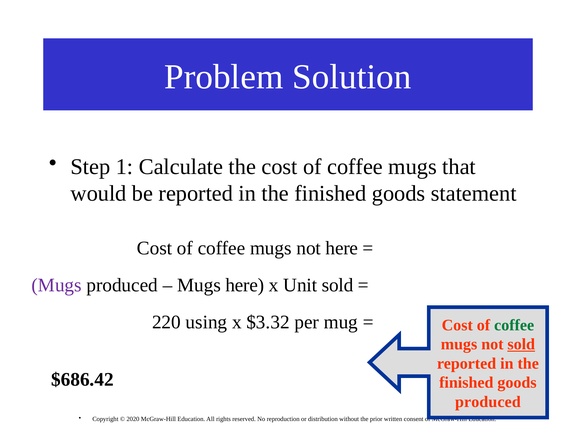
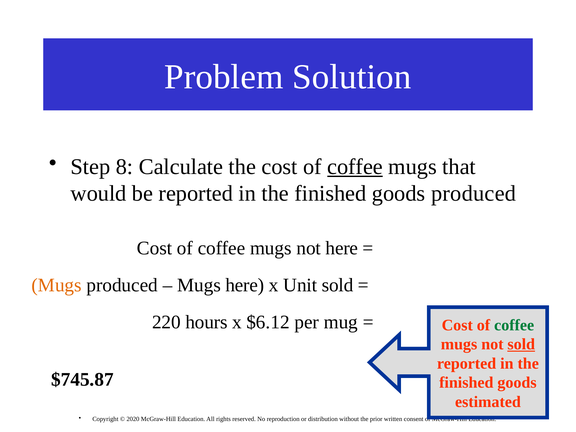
1: 1 -> 8
coffee at (355, 167) underline: none -> present
goods statement: statement -> produced
Mugs at (57, 285) colour: purple -> orange
using: using -> hours
$3.32: $3.32 -> $6.12
$686.42: $686.42 -> $745.87
produced at (488, 402): produced -> estimated
